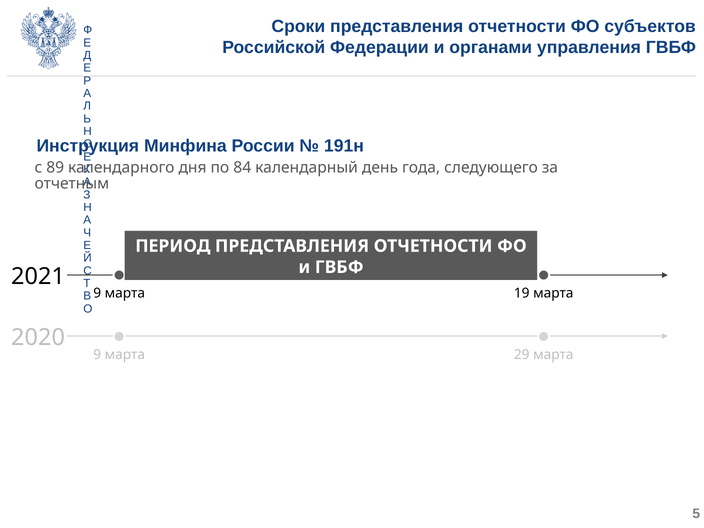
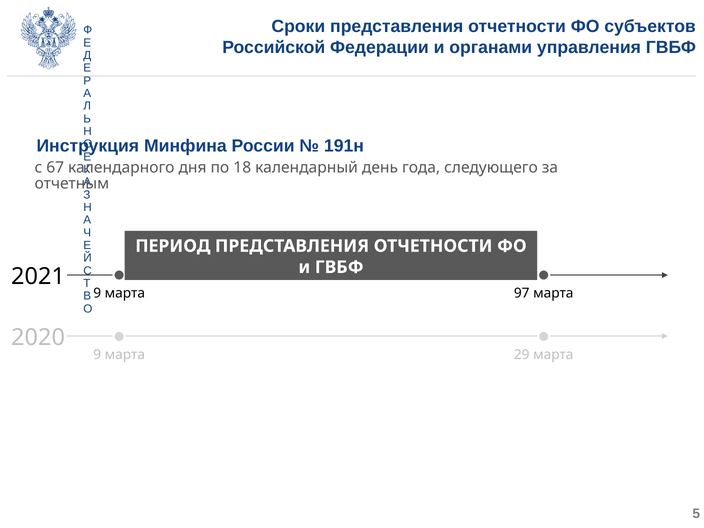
89: 89 -> 67
84: 84 -> 18
19: 19 -> 97
